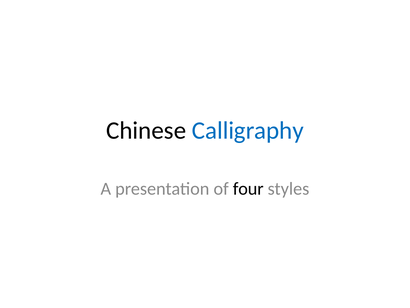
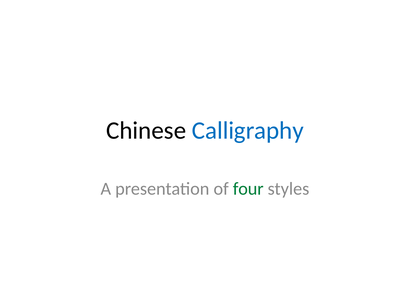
four colour: black -> green
